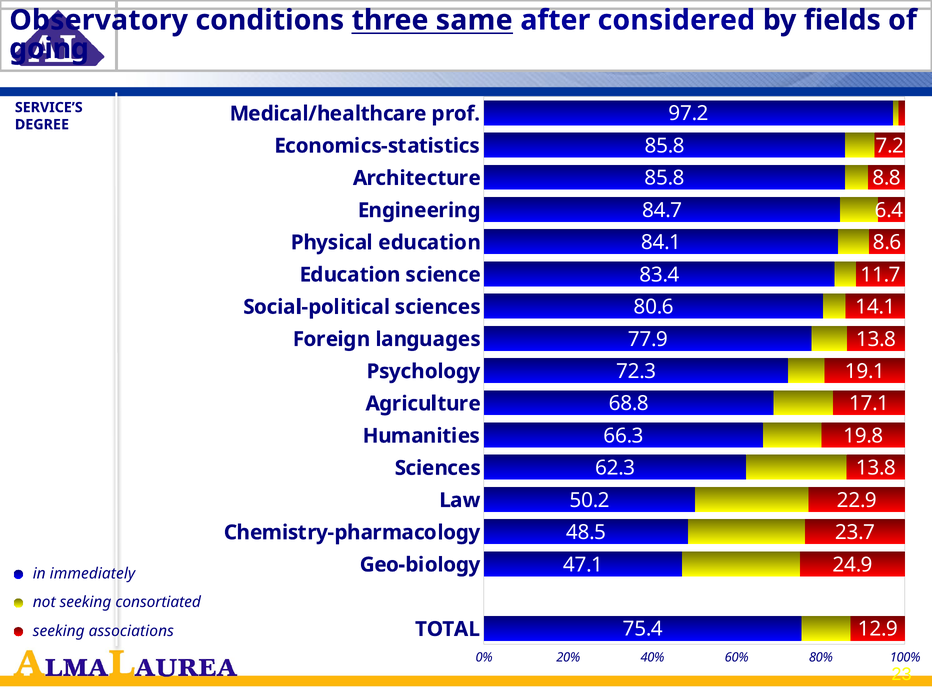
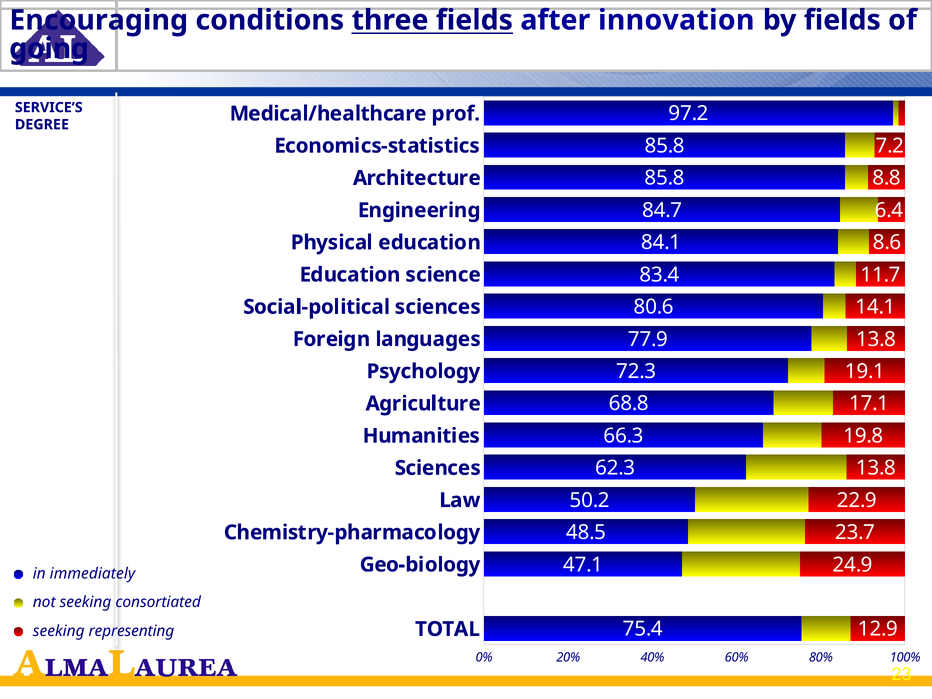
Observatory: Observatory -> Encouraging
three same: same -> fields
considered: considered -> innovation
associations: associations -> representing
